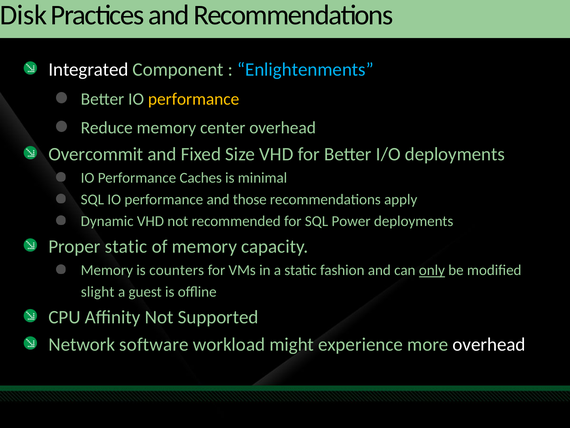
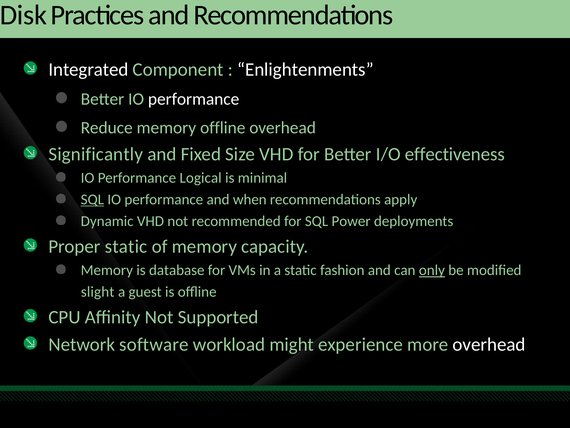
Enlightenments colour: light blue -> white
performance at (194, 99) colour: yellow -> white
memory center: center -> offline
Overcommit: Overcommit -> Significantly
I/O deployments: deployments -> effectiveness
Caches: Caches -> Logical
SQL at (92, 199) underline: none -> present
those: those -> when
counters: counters -> database
